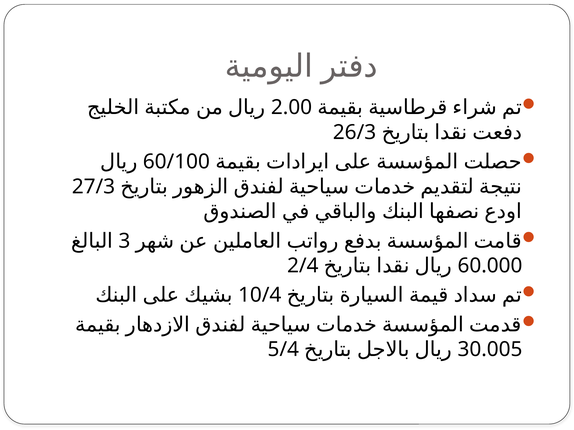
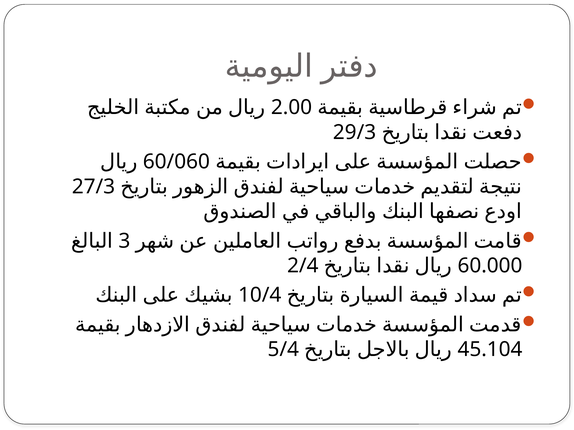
26/3: 26/3 -> 29/3
60/100: 60/100 -> 60/060
30.005: 30.005 -> 45.104
